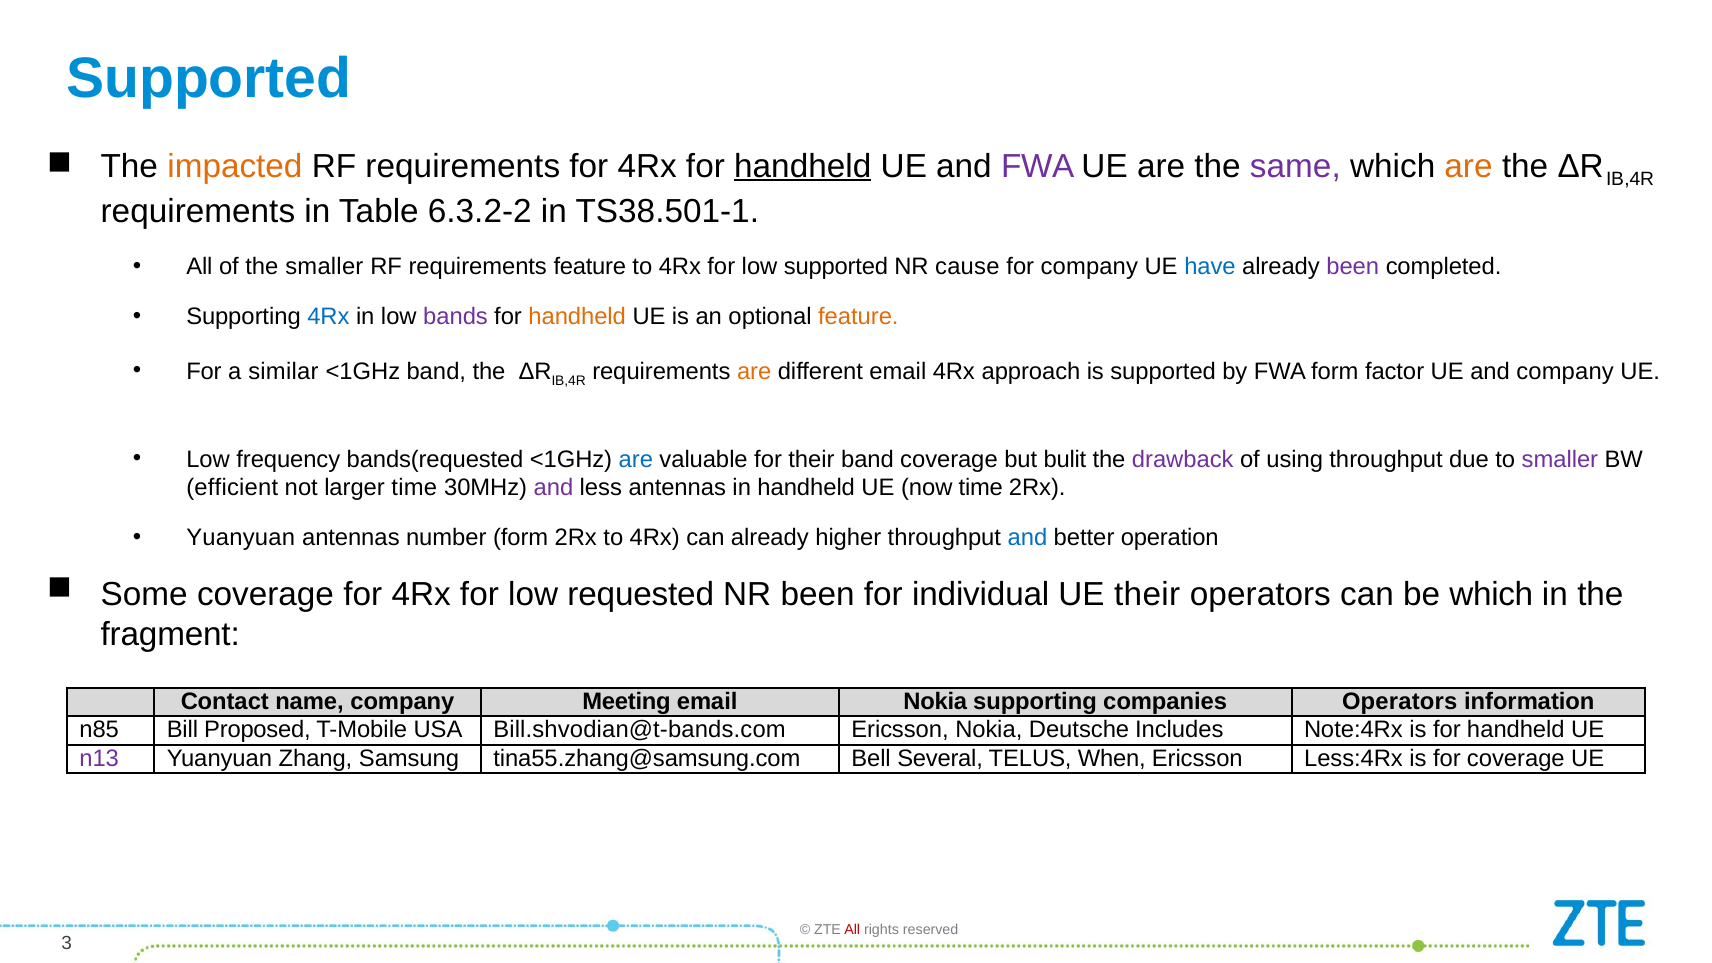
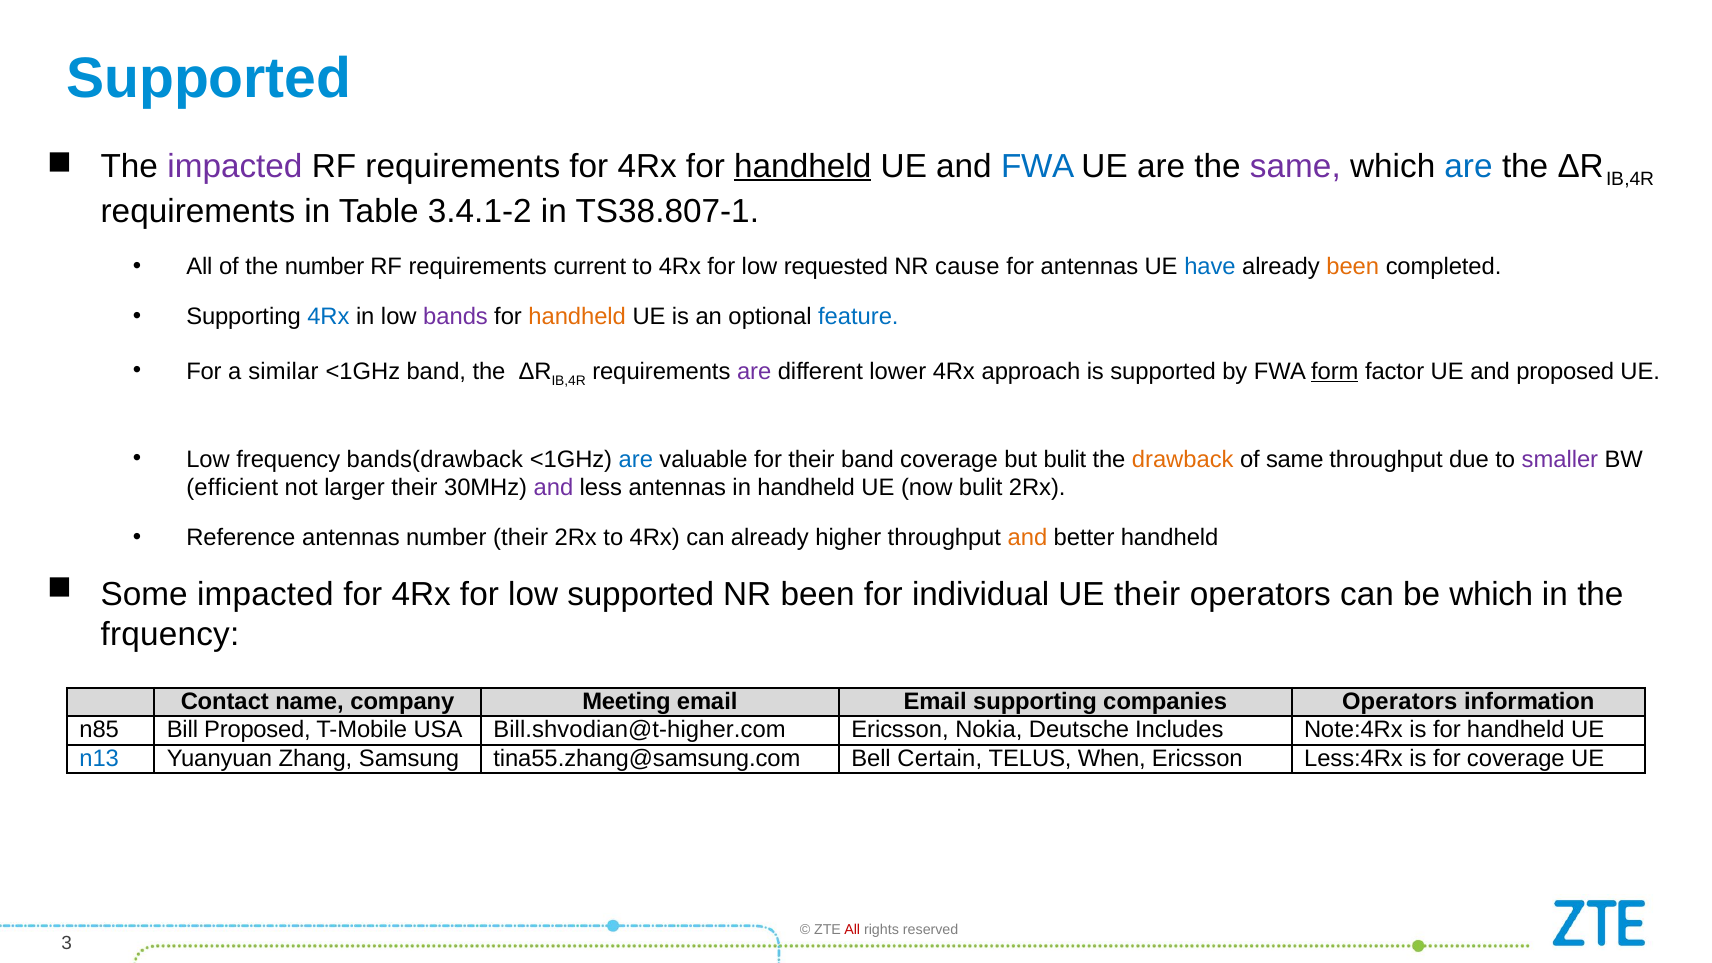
impacted at (235, 166) colour: orange -> purple
FWA at (1038, 166) colour: purple -> blue
are at (1469, 166) colour: orange -> blue
6.3.2-2: 6.3.2-2 -> 3.4.1-2
TS38.501-1: TS38.501-1 -> TS38.807-1
the smaller: smaller -> number
requirements feature: feature -> current
low supported: supported -> requested
for company: company -> antennas
been at (1353, 267) colour: purple -> orange
feature at (858, 317) colour: orange -> blue
are at (754, 371) colour: orange -> purple
different email: email -> lower
form at (1335, 371) underline: none -> present
and company: company -> proposed
bands(requested: bands(requested -> bands(drawback
drawback colour: purple -> orange
of using: using -> same
larger time: time -> their
now time: time -> bulit
Yuanyuan at (241, 538): Yuanyuan -> Reference
number form: form -> their
and at (1027, 538) colour: blue -> orange
better operation: operation -> handheld
Some coverage: coverage -> impacted
low requested: requested -> supported
fragment: fragment -> frquency
email Nokia: Nokia -> Email
Bill.shvodian@t-bands.com: Bill.shvodian@t-bands.com -> Bill.shvodian@t-higher.com
n13 colour: purple -> blue
Several: Several -> Certain
